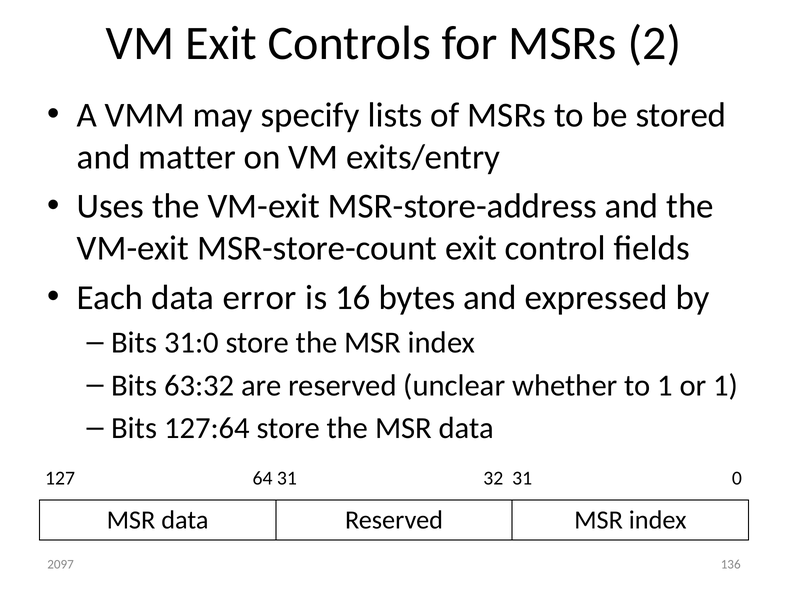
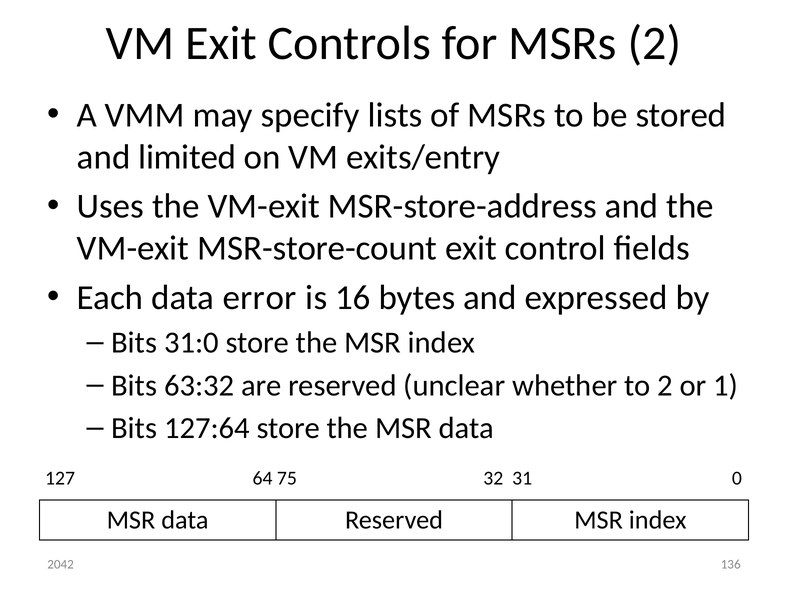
matter: matter -> limited
to 1: 1 -> 2
64 31: 31 -> 75
2097: 2097 -> 2042
